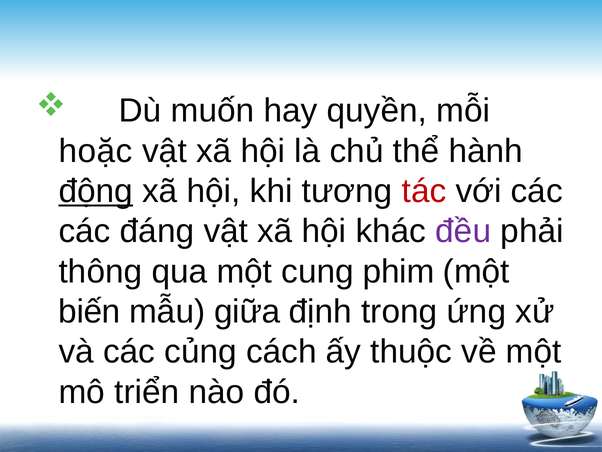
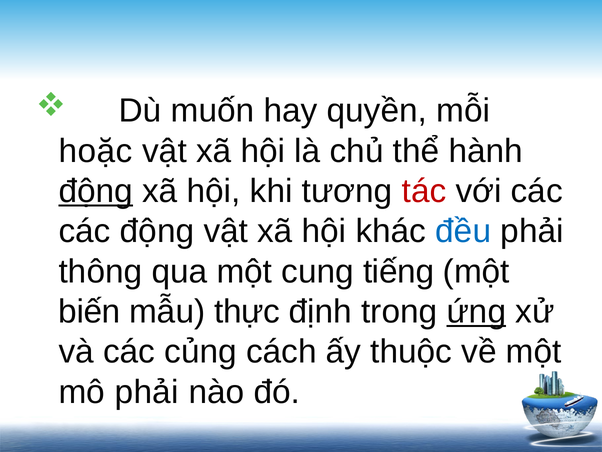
các đáng: đáng -> động
đều colour: purple -> blue
phim: phim -> tiếng
giữa: giữa -> thực
ứng underline: none -> present
mô triển: triển -> phải
